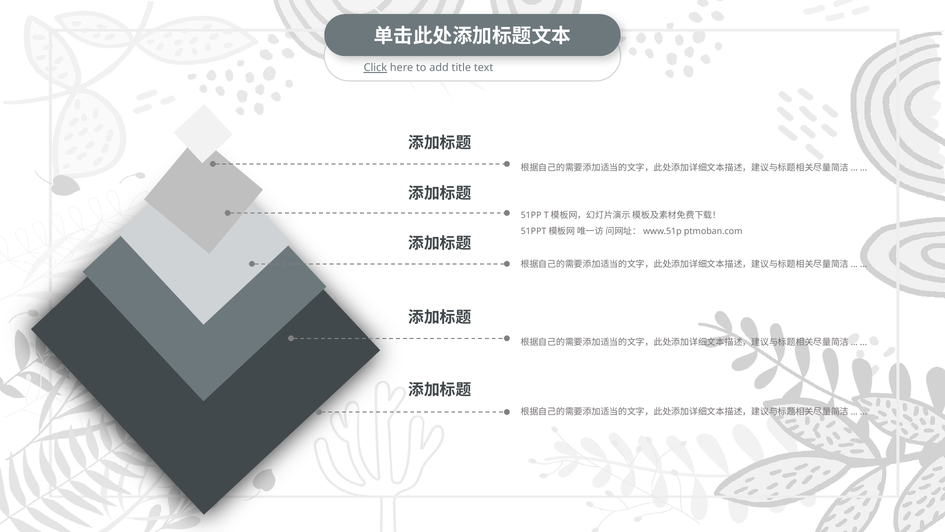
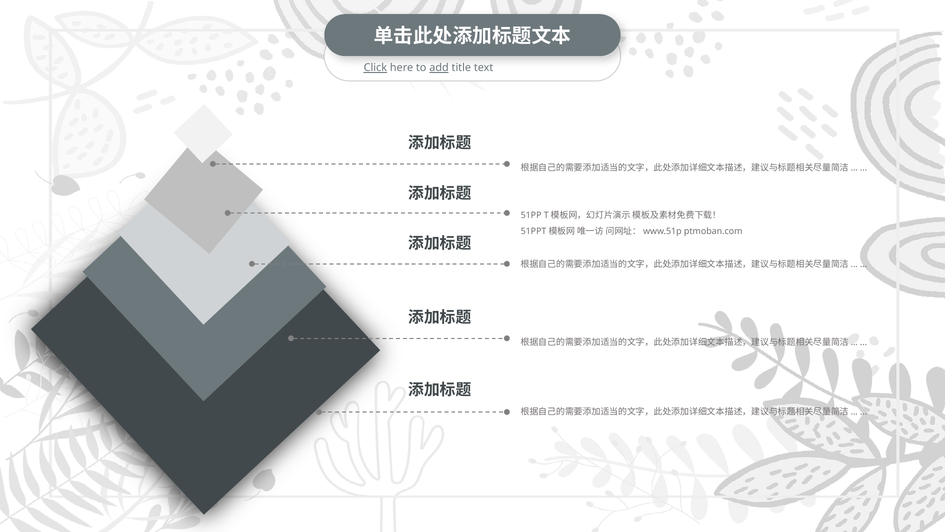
add underline: none -> present
